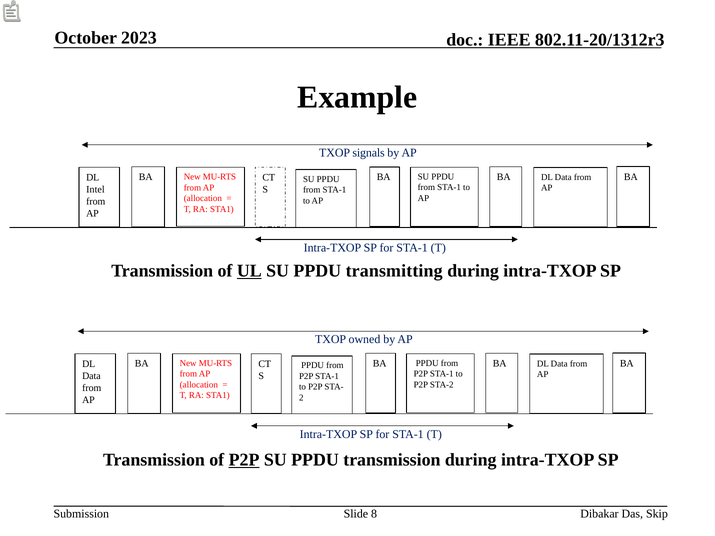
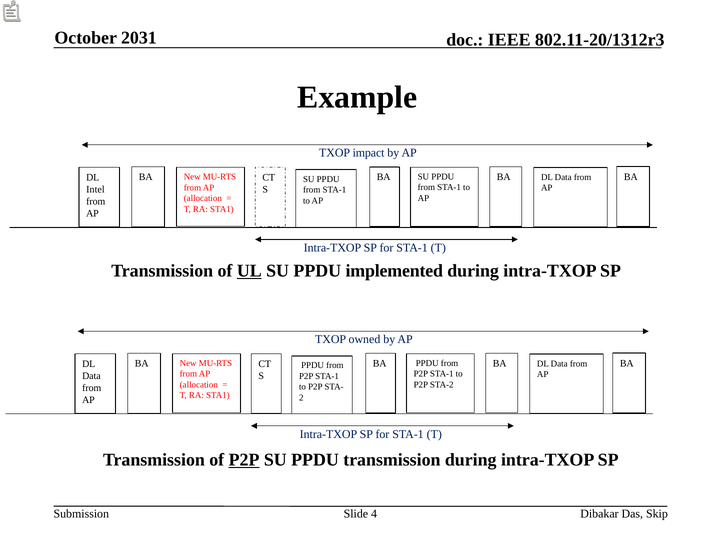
2023: 2023 -> 2031
signals: signals -> impact
transmitting: transmitting -> implemented
8: 8 -> 4
